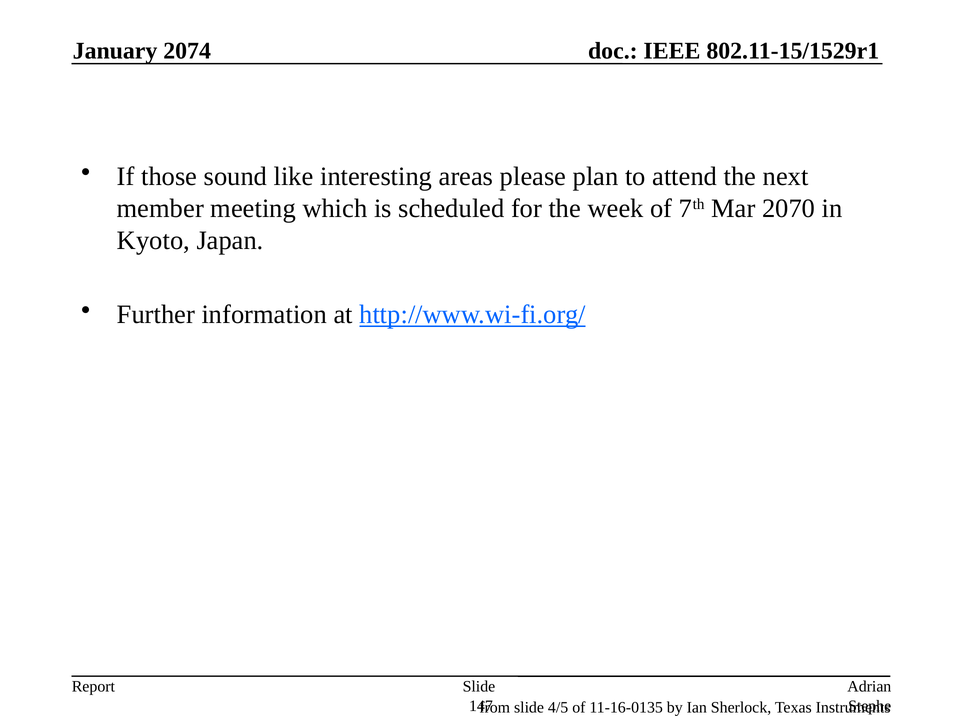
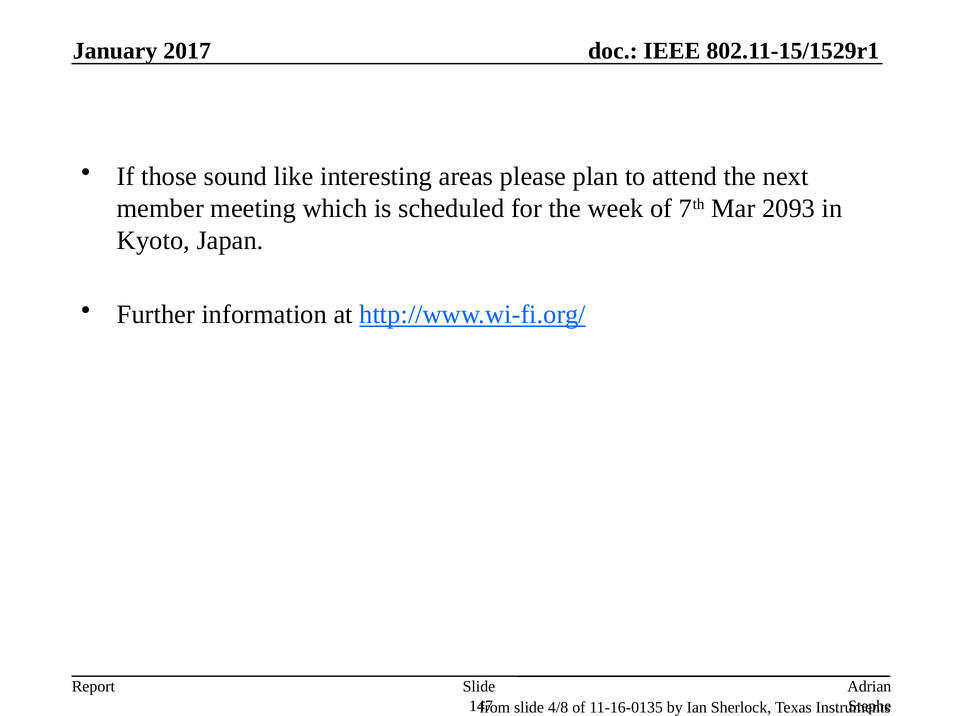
2074: 2074 -> 2017
2070: 2070 -> 2093
4/5: 4/5 -> 4/8
